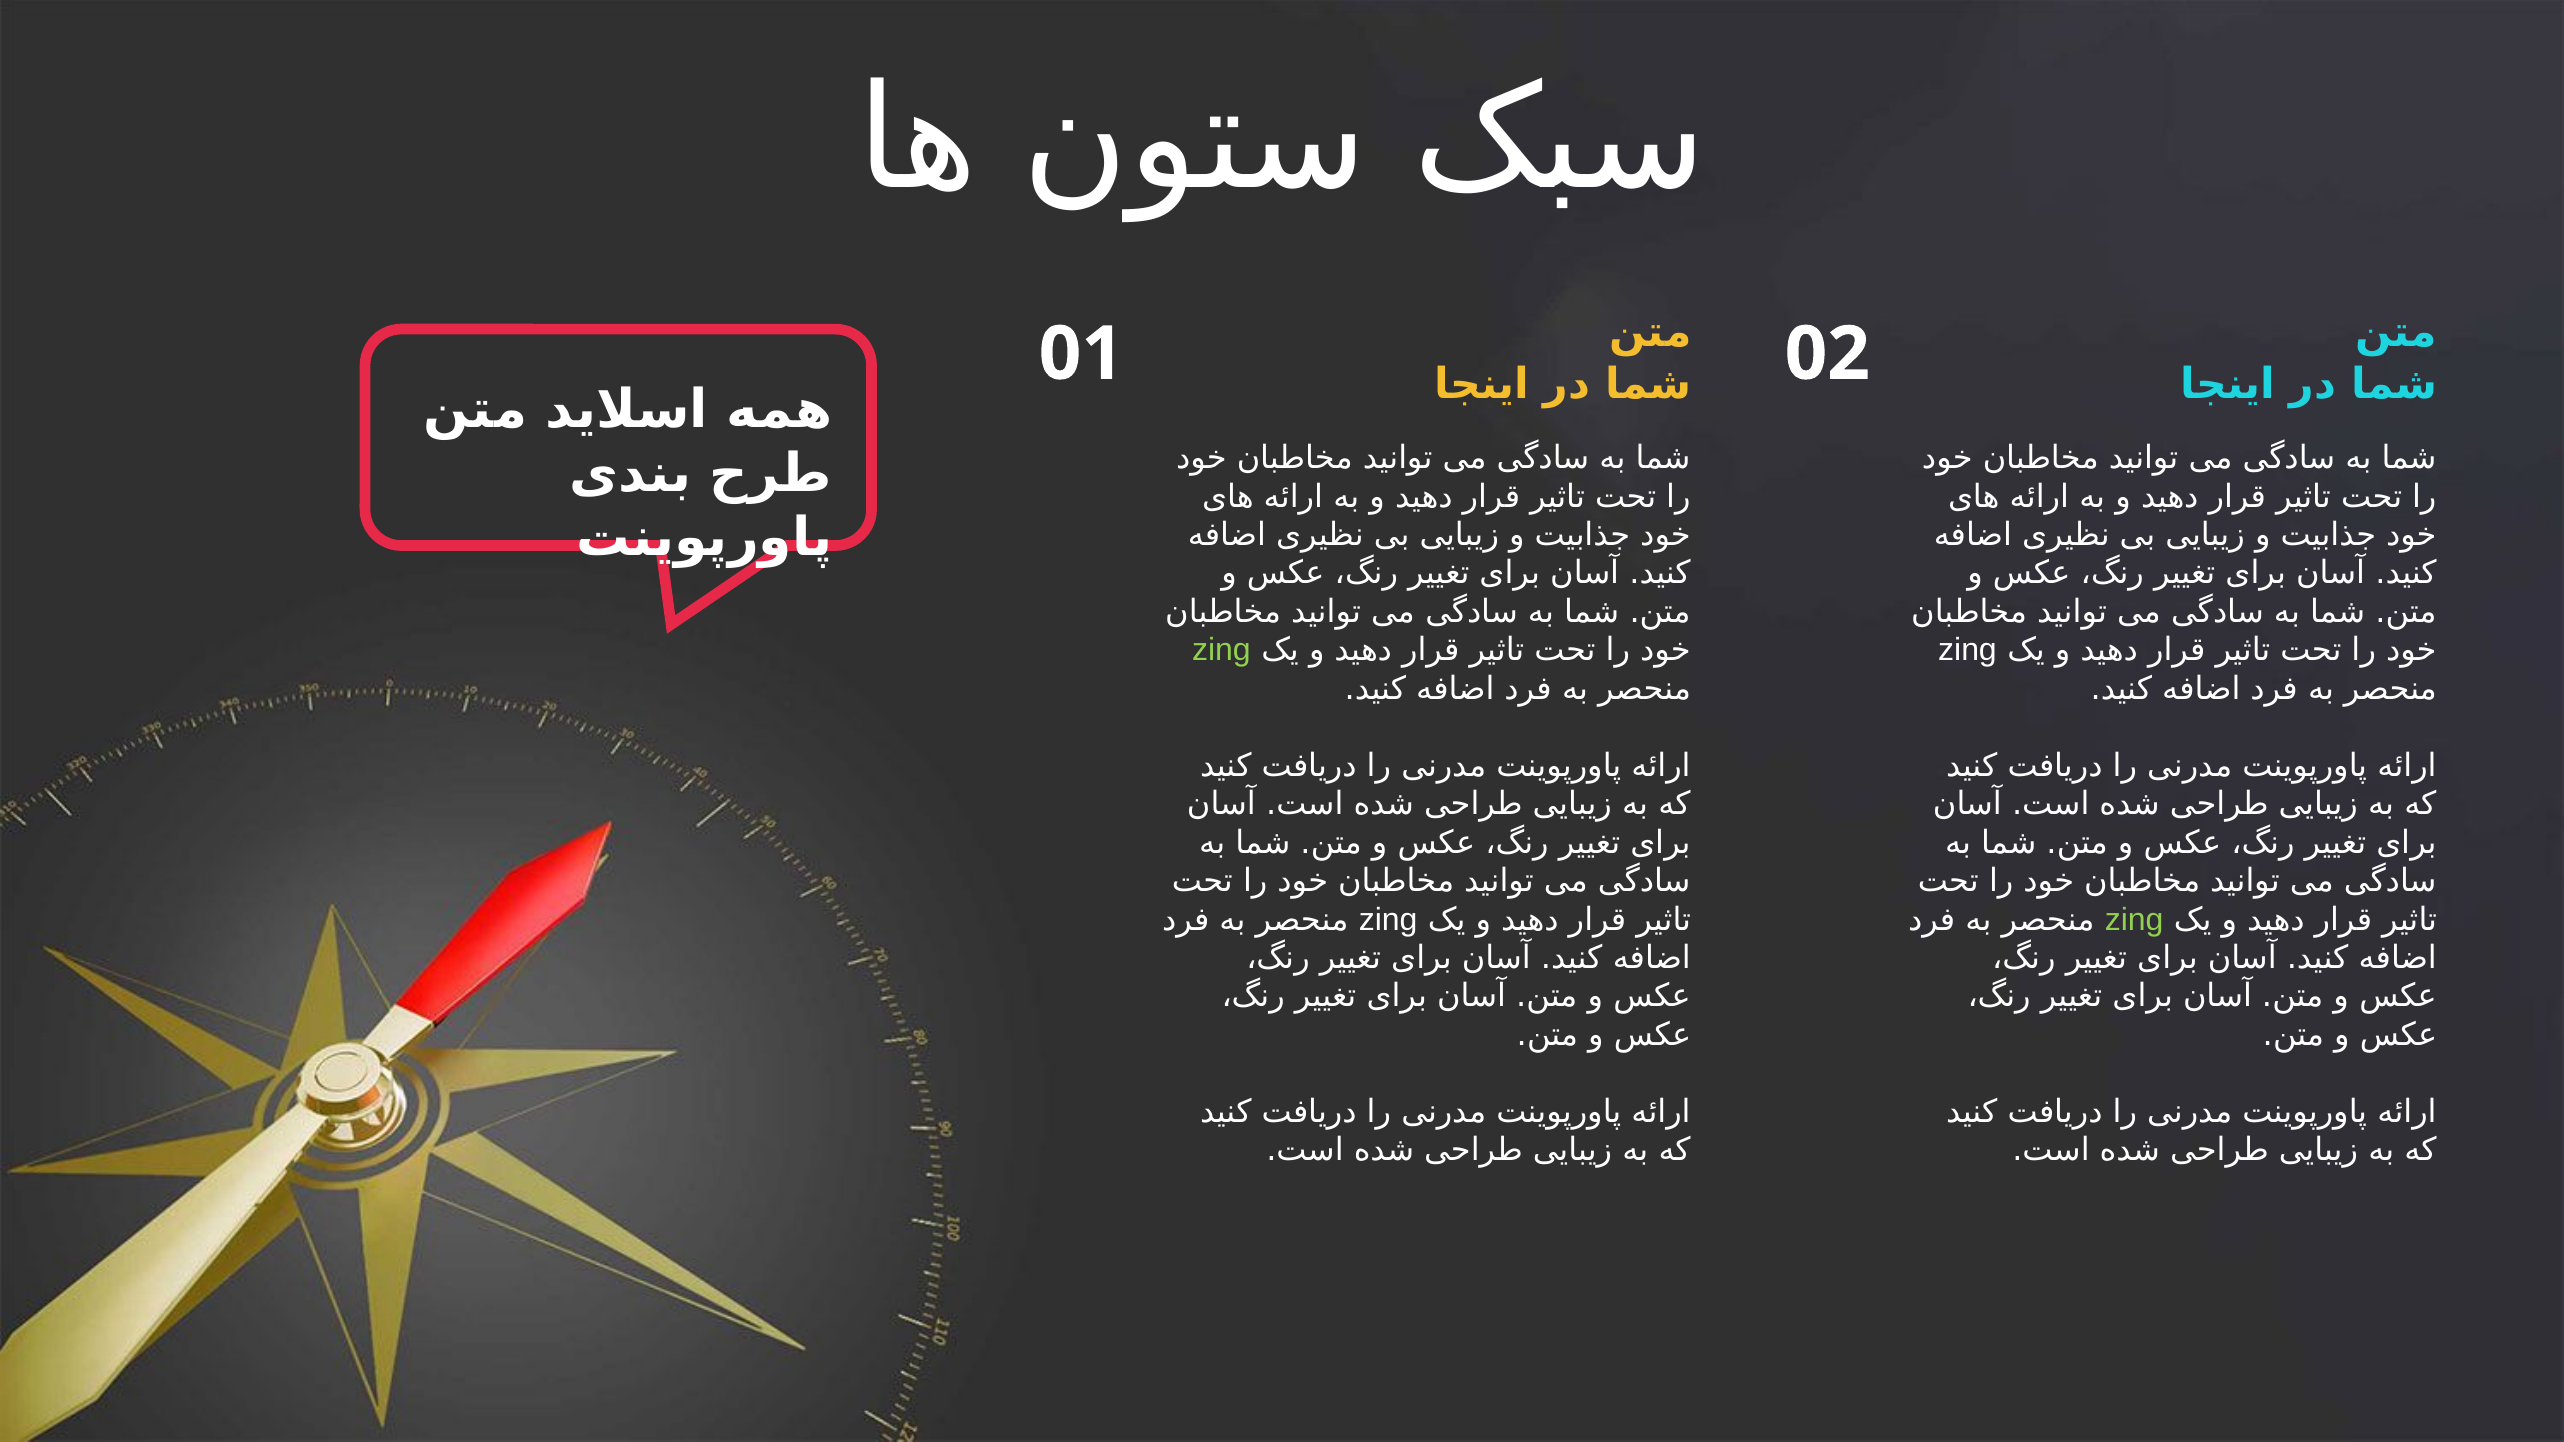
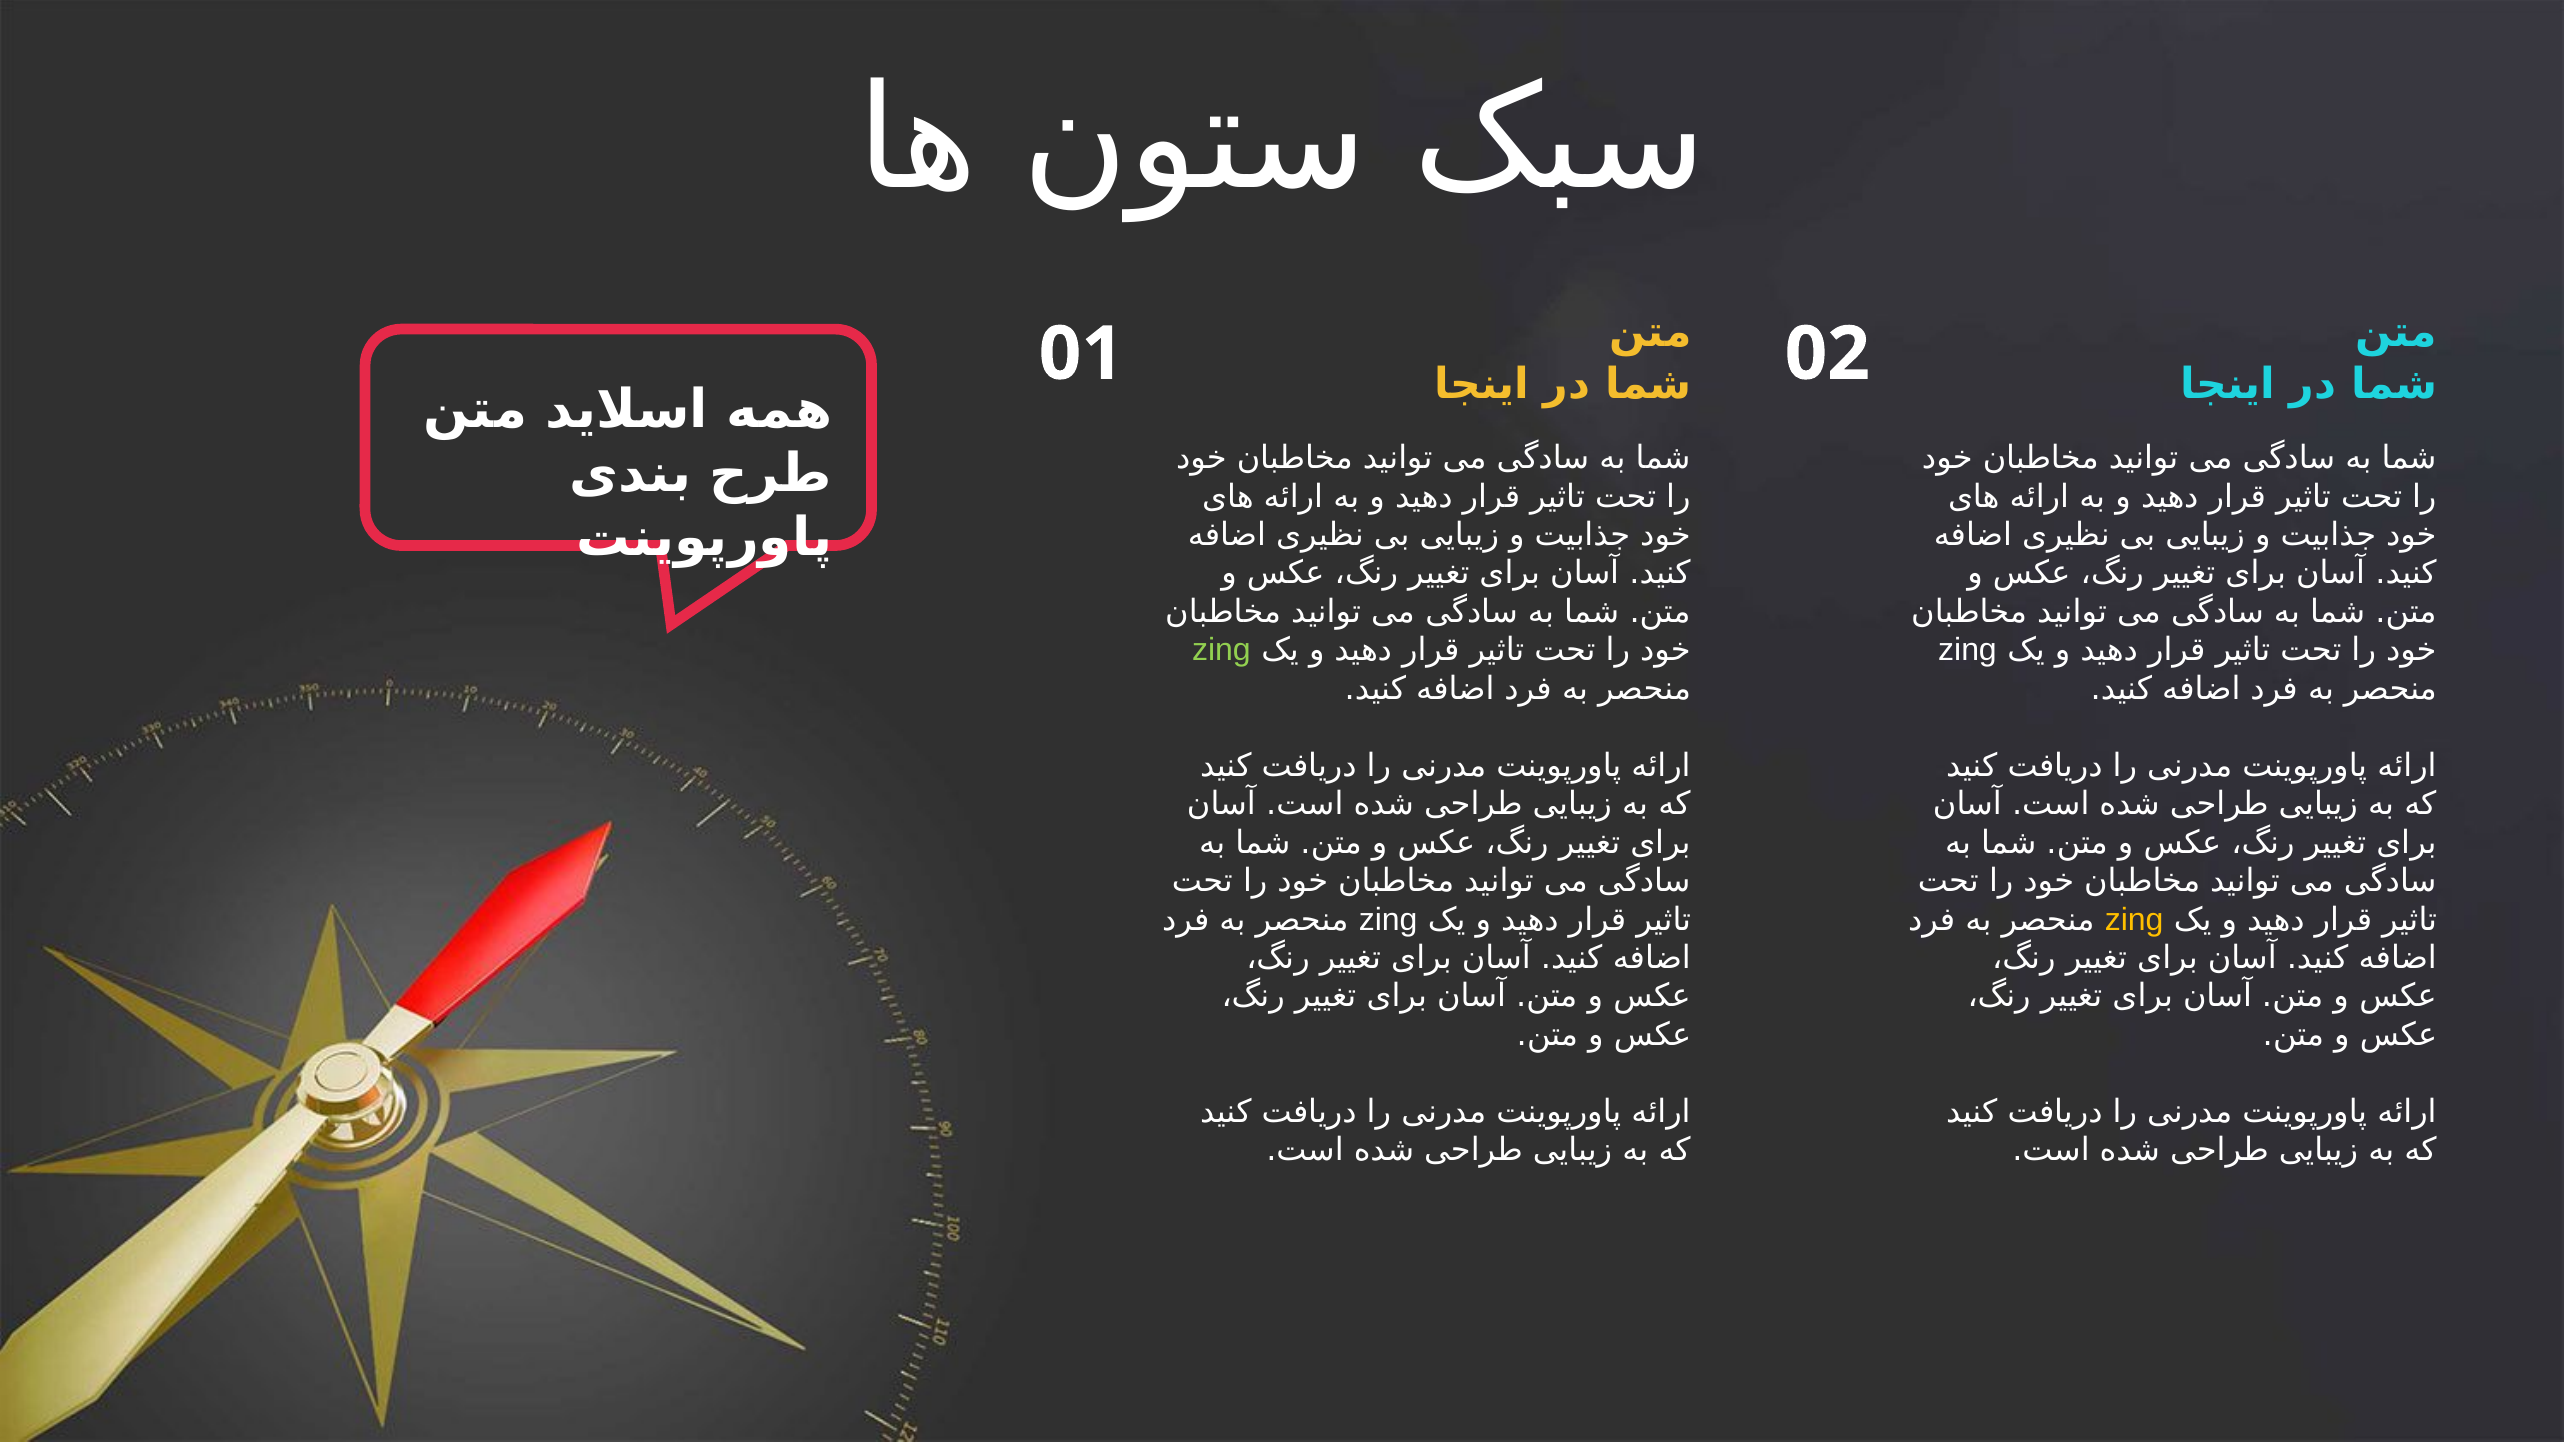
zing at (2134, 920) colour: light green -> yellow
